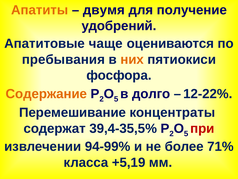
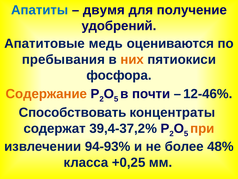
Апатиты colour: orange -> blue
чаще: чаще -> медь
долго: долго -> почти
12-22%: 12-22% -> 12-46%
Перемешивание: Перемешивание -> Способствовать
39,4-35,5%: 39,4-35,5% -> 39,4-37,2%
при colour: red -> orange
94-99%: 94-99% -> 94-93%
71%: 71% -> 48%
+5,19: +5,19 -> +0,25
